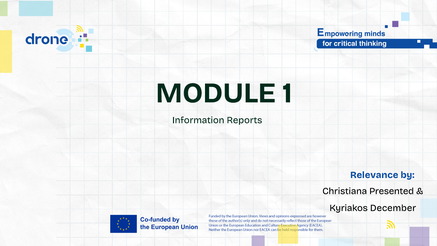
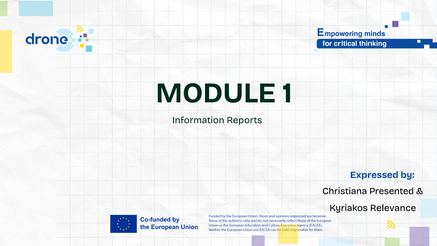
Relevance: Relevance -> Expressed
December: December -> Relevance
